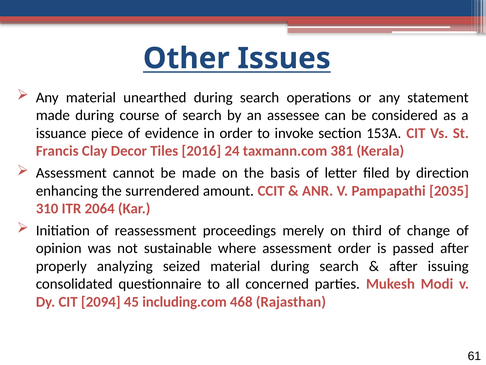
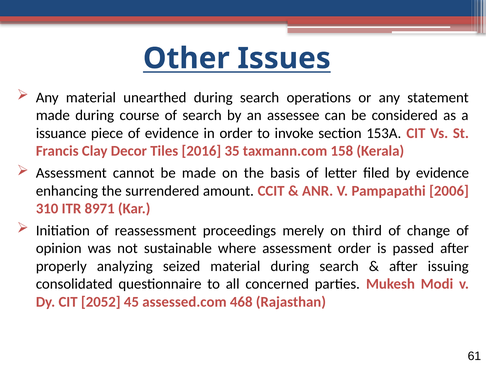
24: 24 -> 35
381: 381 -> 158
by direction: direction -> evidence
2035: 2035 -> 2006
2064: 2064 -> 8971
2094: 2094 -> 2052
including.com: including.com -> assessed.com
